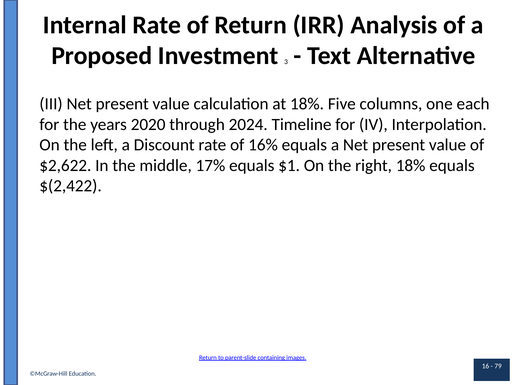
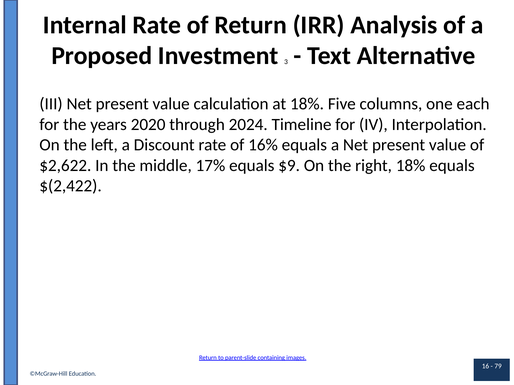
$1: $1 -> $9
